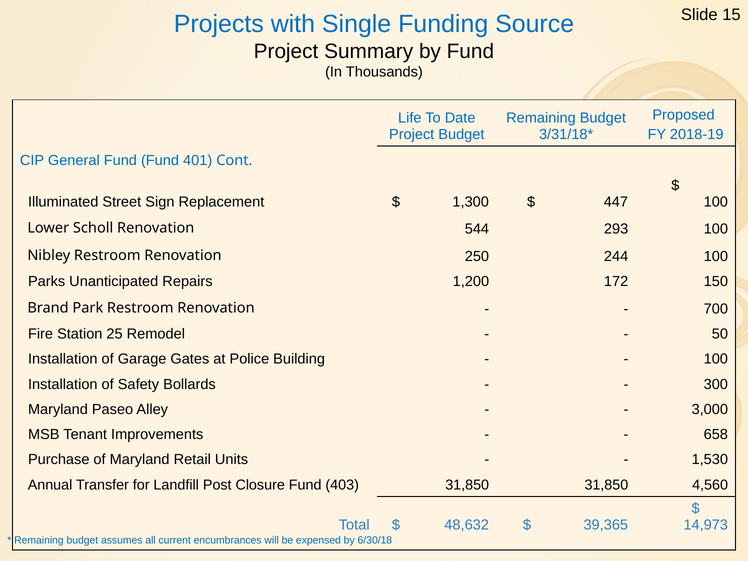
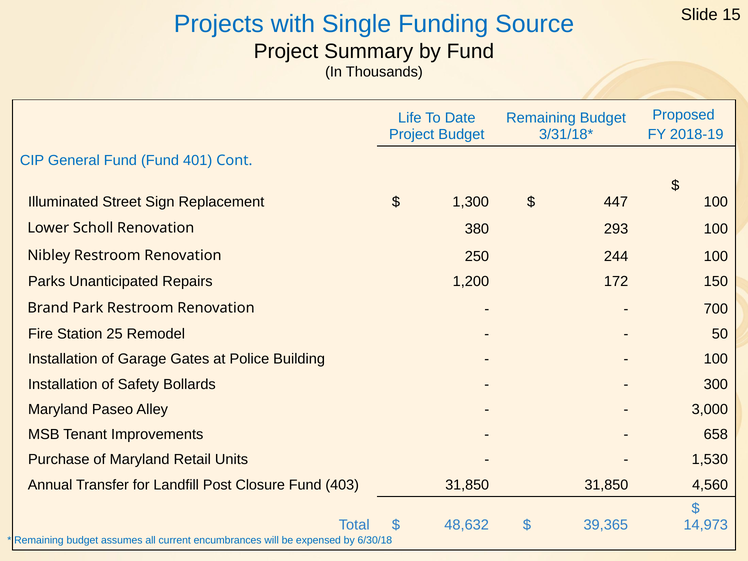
544: 544 -> 380
